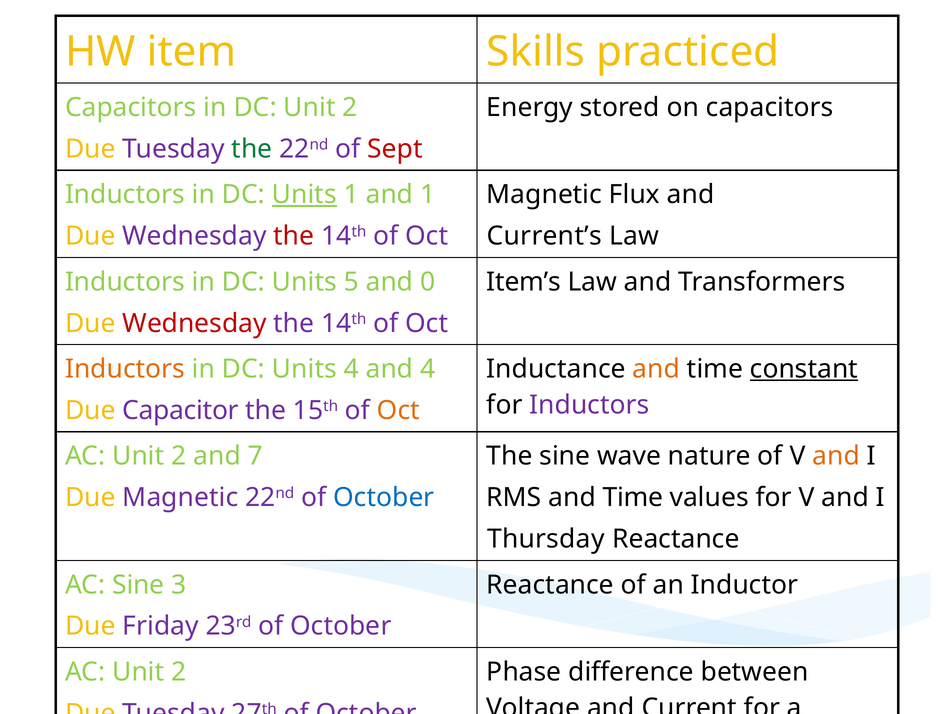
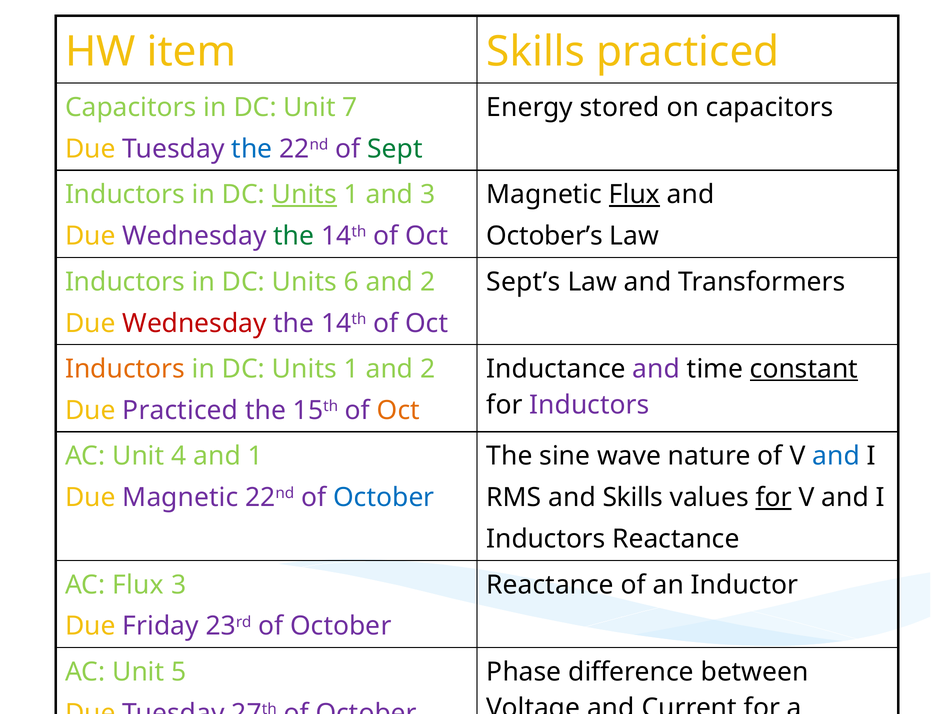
DC Unit 2: 2 -> 7
the at (252, 149) colour: green -> blue
Sept colour: red -> green
and 1: 1 -> 3
Flux at (634, 195) underline: none -> present
the at (294, 236) colour: red -> green
Current’s: Current’s -> October’s
5: 5 -> 6
0 at (428, 282): 0 -> 2
Item’s: Item’s -> Sept’s
4 at (351, 369): 4 -> 1
4 at (428, 369): 4 -> 2
and at (656, 369) colour: orange -> purple
Due Capacitor: Capacitor -> Practiced
2 at (179, 456): 2 -> 4
and 7: 7 -> 1
and at (836, 456) colour: orange -> blue
RMS and Time: Time -> Skills
for at (774, 498) underline: none -> present
Thursday at (546, 539): Thursday -> Inductors
AC Sine: Sine -> Flux
2 at (179, 672): 2 -> 5
